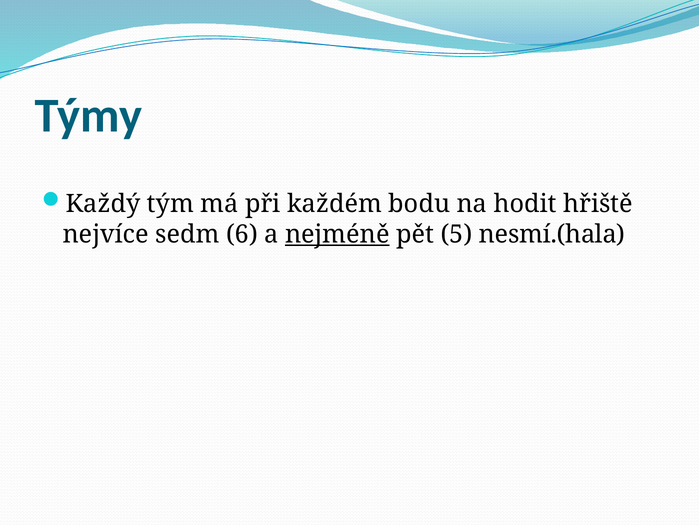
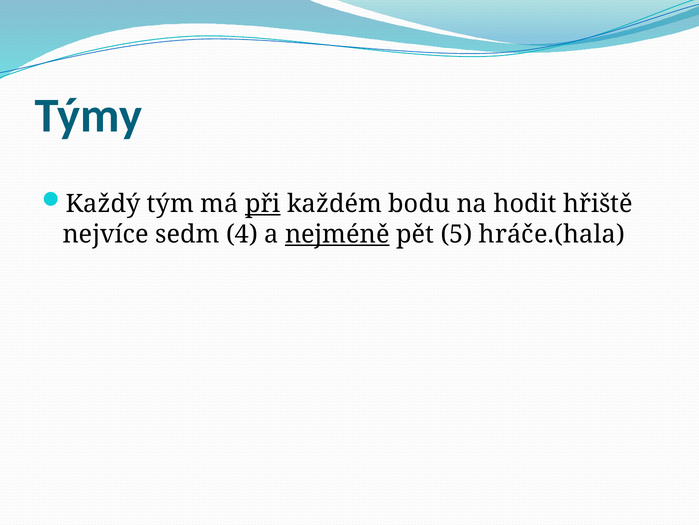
při underline: none -> present
6: 6 -> 4
nesmí.(hala: nesmí.(hala -> hráče.(hala
